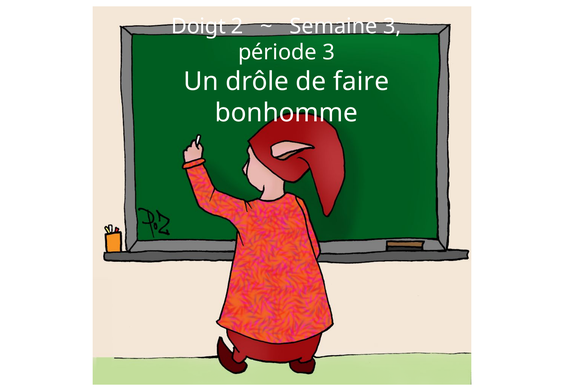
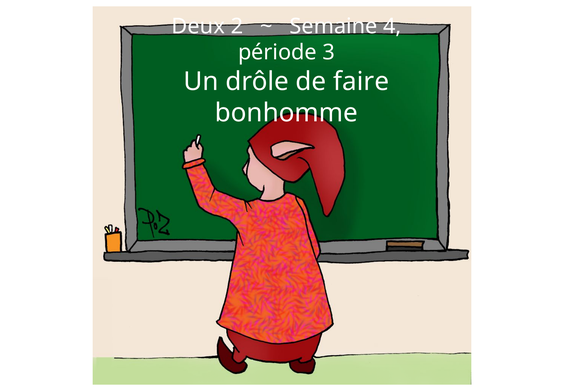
Doigt: Doigt -> Deux
Semaine 3: 3 -> 4
